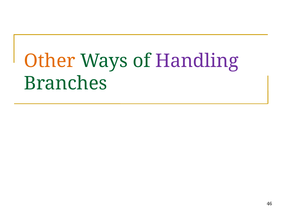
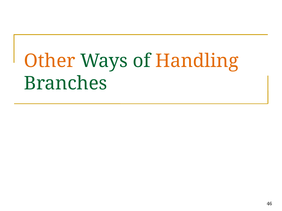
Handling colour: purple -> orange
